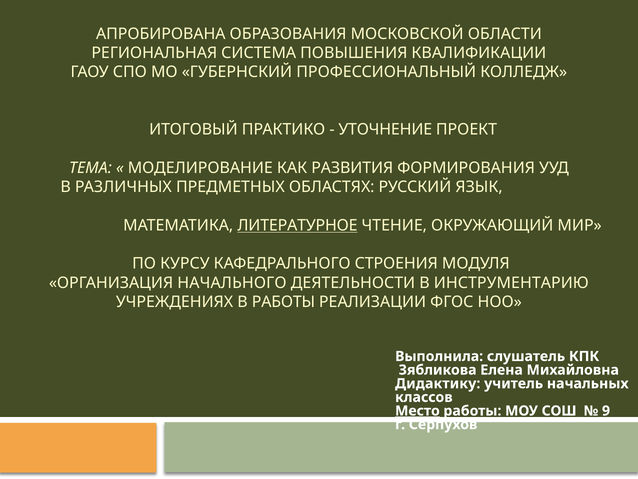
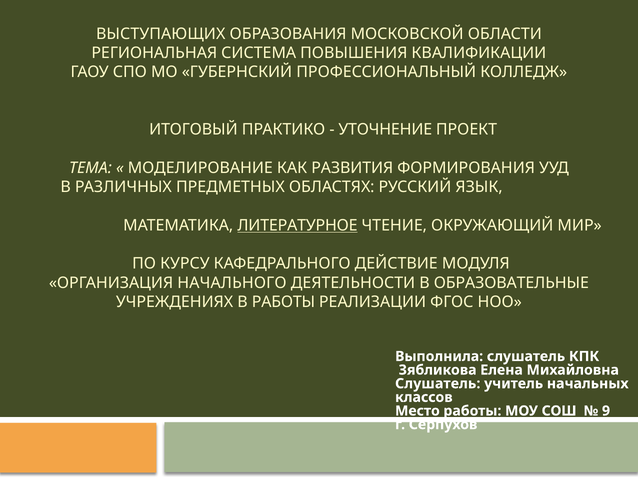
АПРОБИРОВАНА: АПРОБИРОВАНА -> ВЫСТУПАЮЩИХ
СТРОЕНИЯ: СТРОЕНИЯ -> ДЕЙСТВИЕ
ИНСТРУМЕНТАРИЮ: ИНСТРУМЕНТАРИЮ -> ОБРАЗОВАТЕЛЬНЫЕ
Дидактику at (438, 383): Дидактику -> Слушатель
Место underline: present -> none
